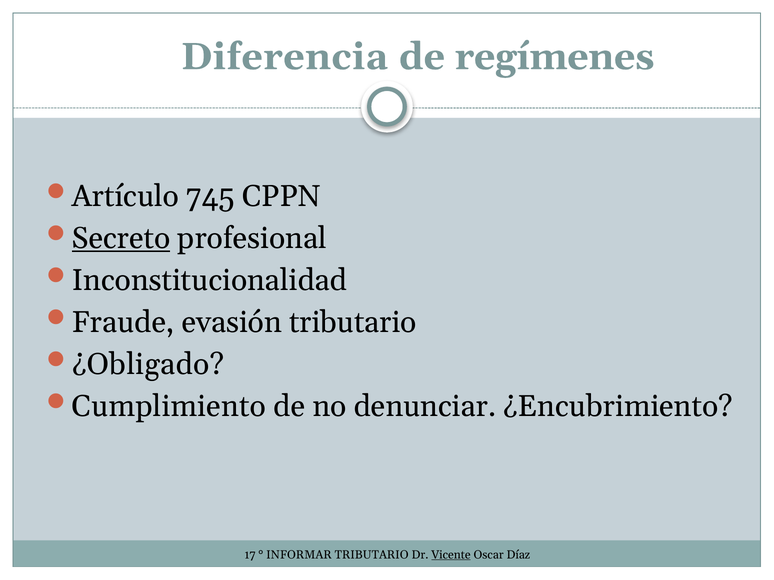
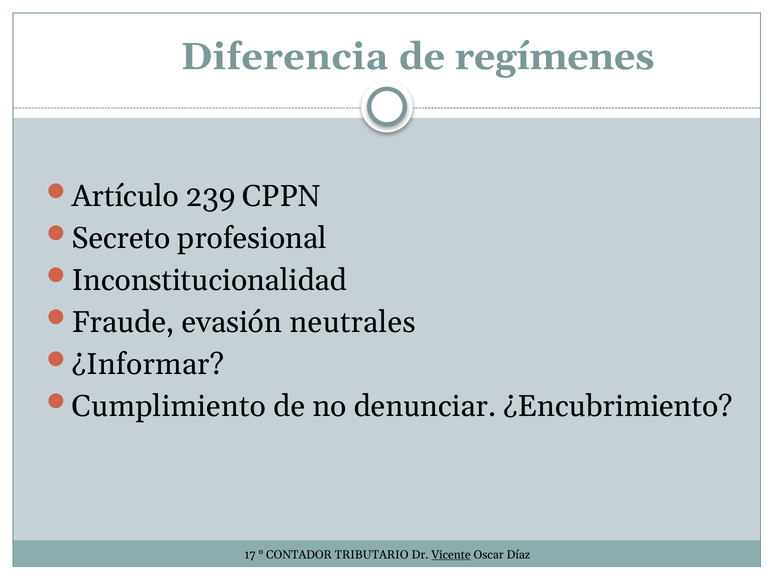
745: 745 -> 239
Secreto underline: present -> none
evasión tributario: tributario -> neutrales
¿Obligado: ¿Obligado -> ¿Informar
INFORMAR: INFORMAR -> CONTADOR
